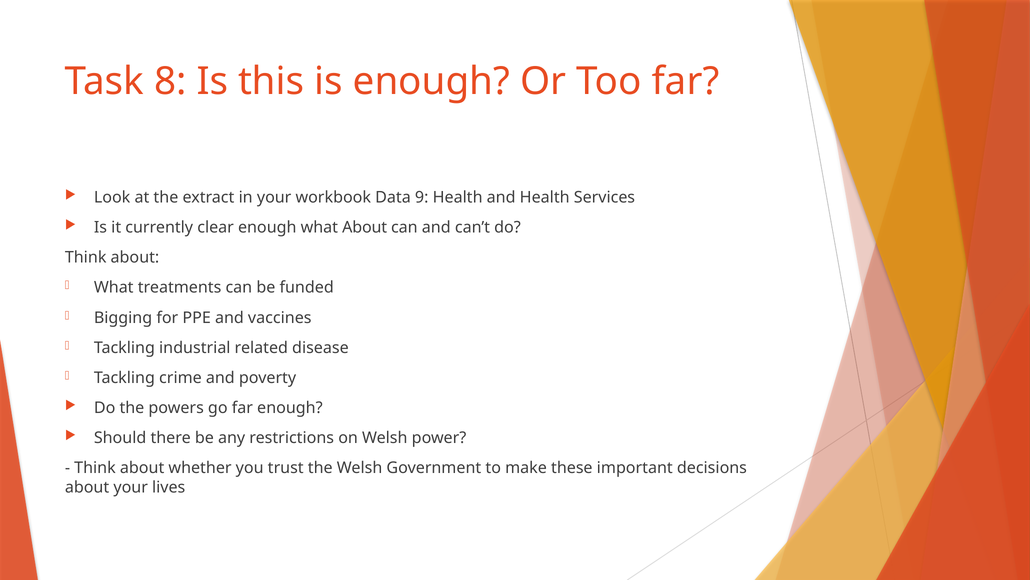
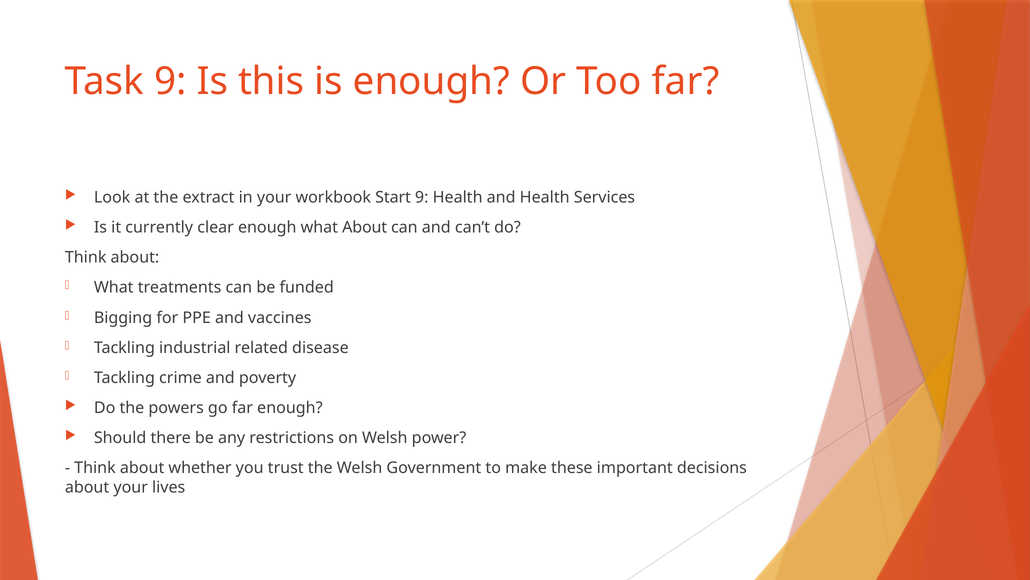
Task 8: 8 -> 9
Data: Data -> Start
